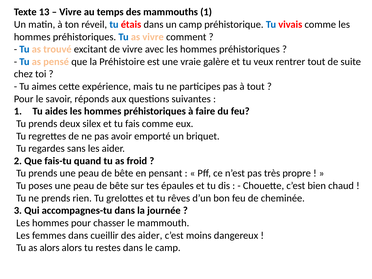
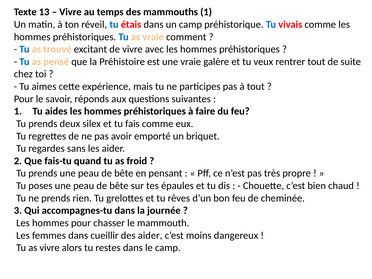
as vivre: vivre -> vraie
as alors: alors -> vivre
